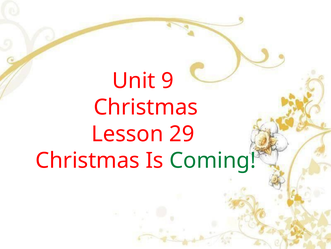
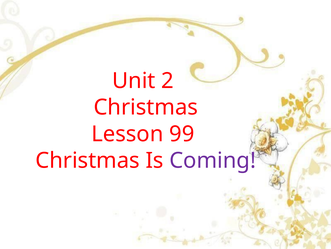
9: 9 -> 2
29: 29 -> 99
Coming colour: green -> purple
